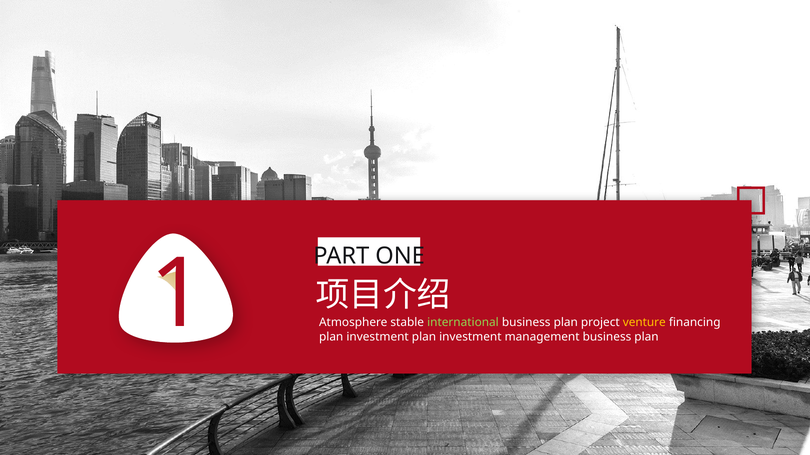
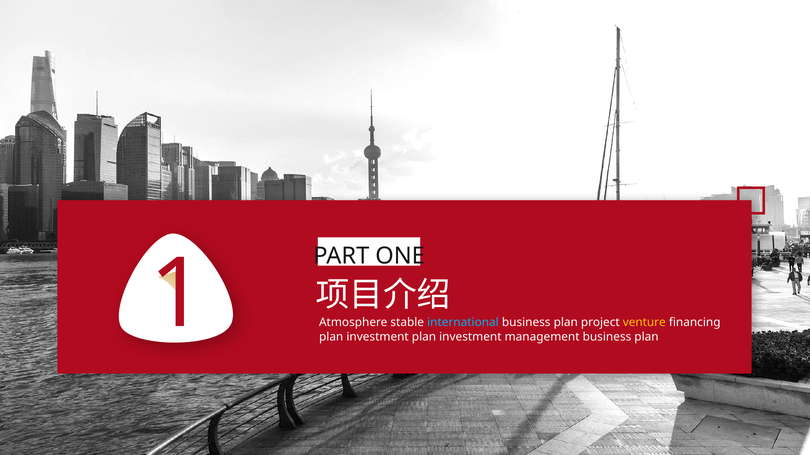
international colour: light green -> light blue
